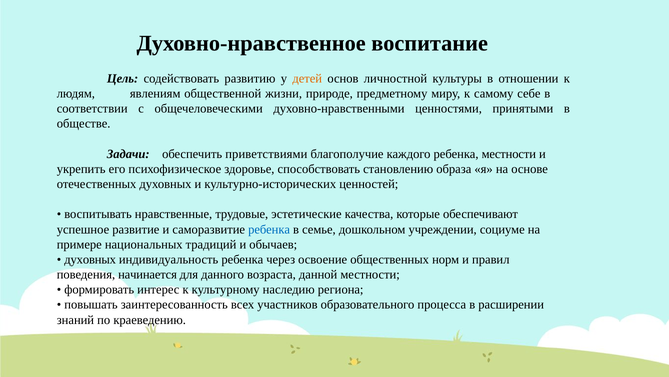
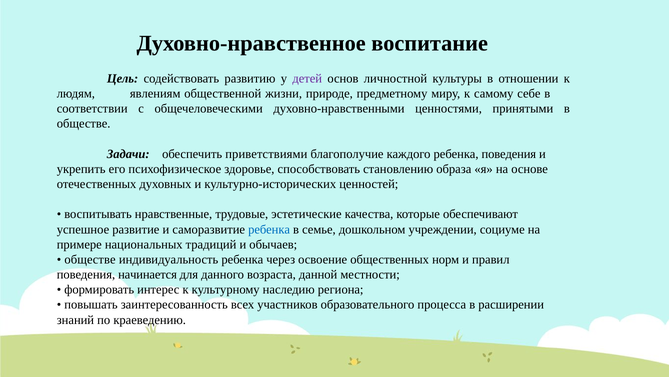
детей colour: orange -> purple
ребенка местности: местности -> поведения
духовных at (90, 259): духовных -> обществе
